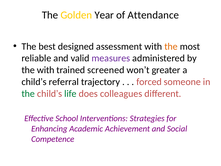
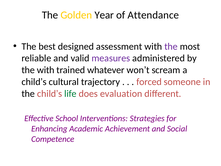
the at (171, 46) colour: orange -> purple
screened: screened -> whatever
greater: greater -> scream
referral: referral -> cultural
the at (28, 94) colour: green -> black
colleagues: colleagues -> evaluation
